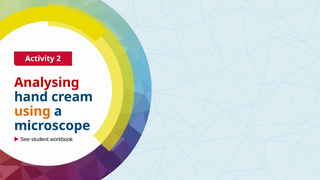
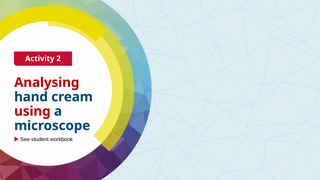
using colour: orange -> red
